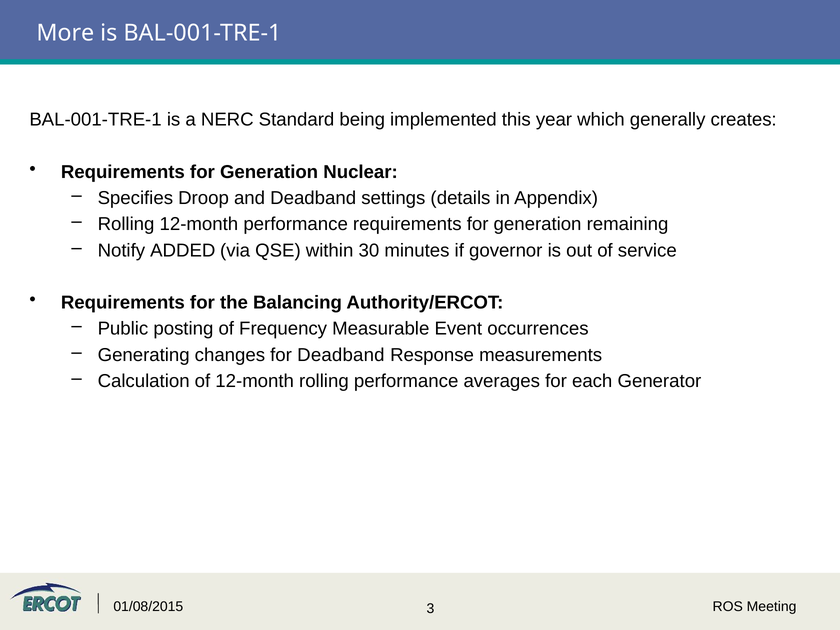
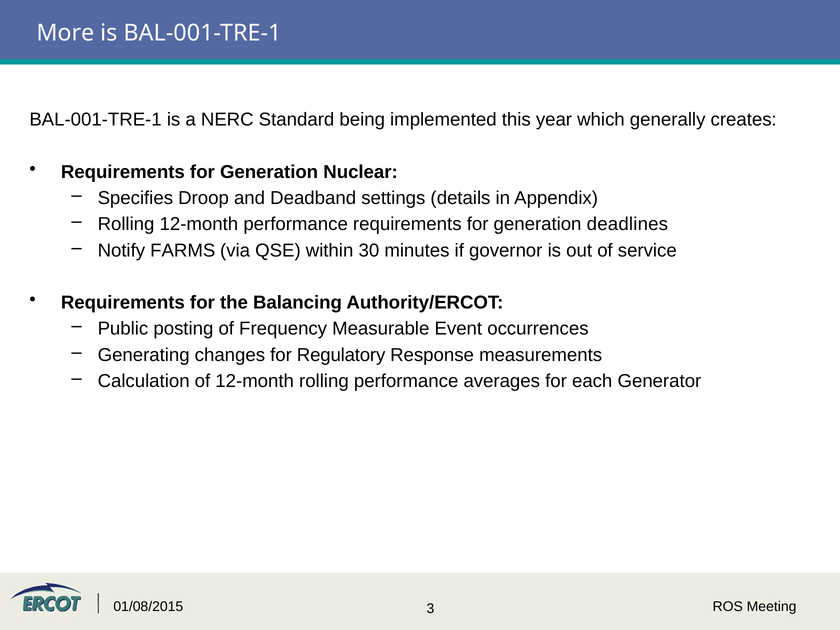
remaining: remaining -> deadlines
ADDED: ADDED -> FARMS
for Deadband: Deadband -> Regulatory
